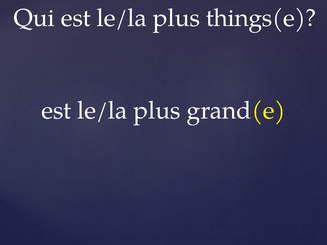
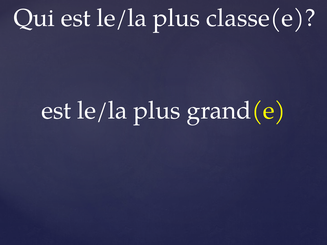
things(e: things(e -> classe(e
